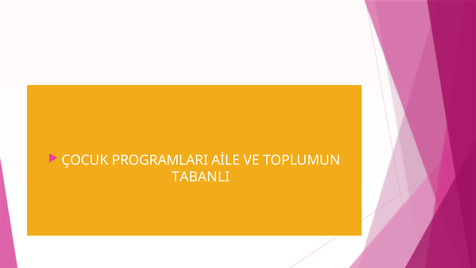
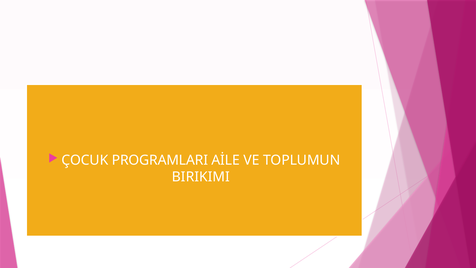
TABANLI: TABANLI -> BIRIKIMI
